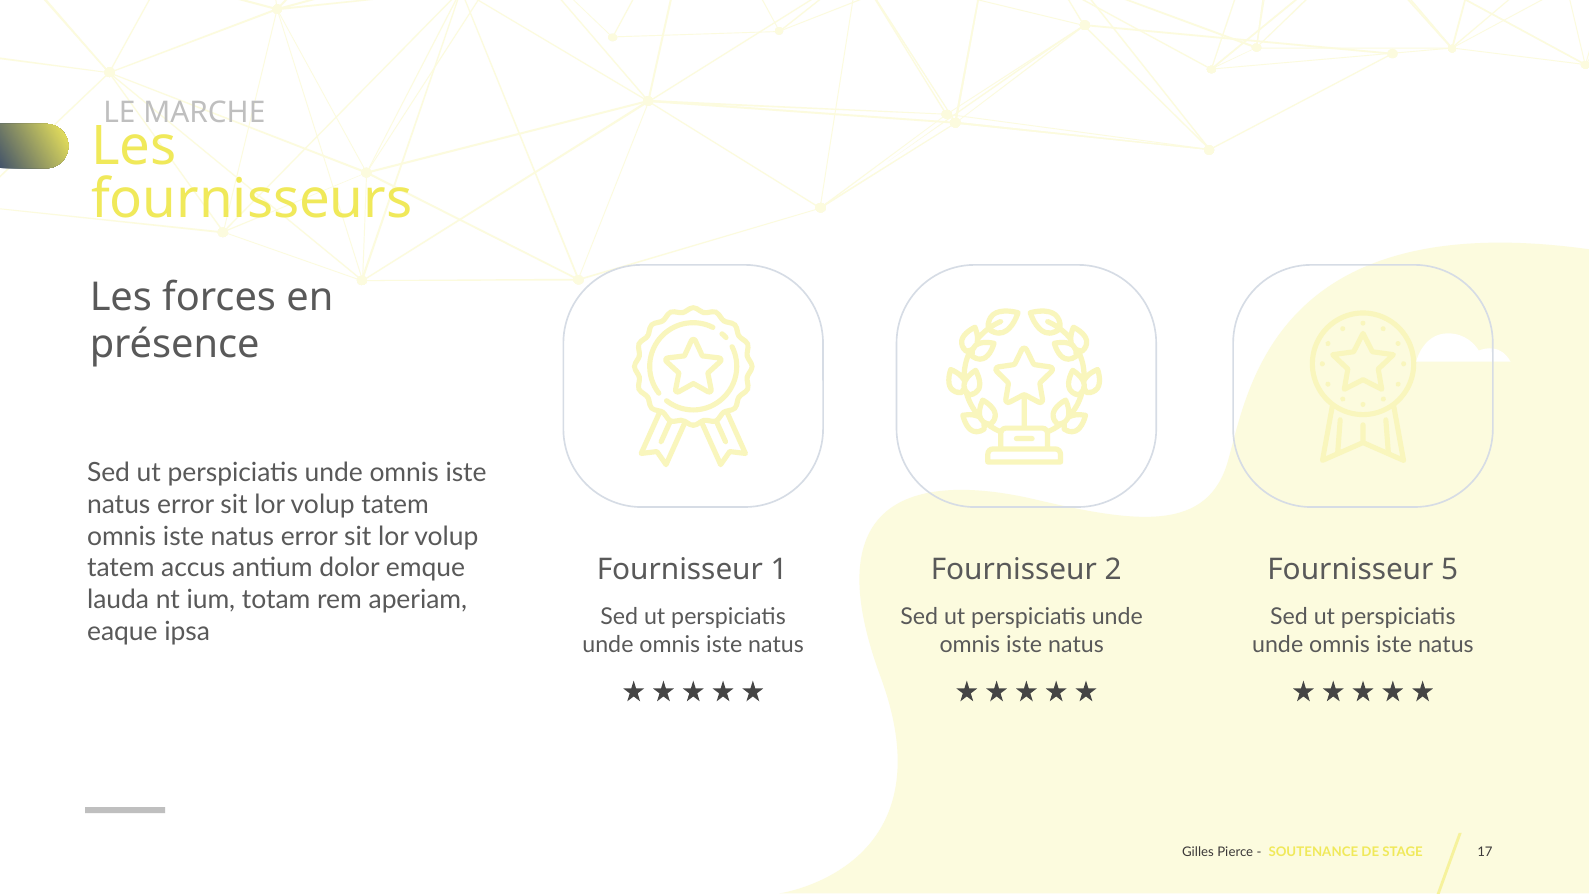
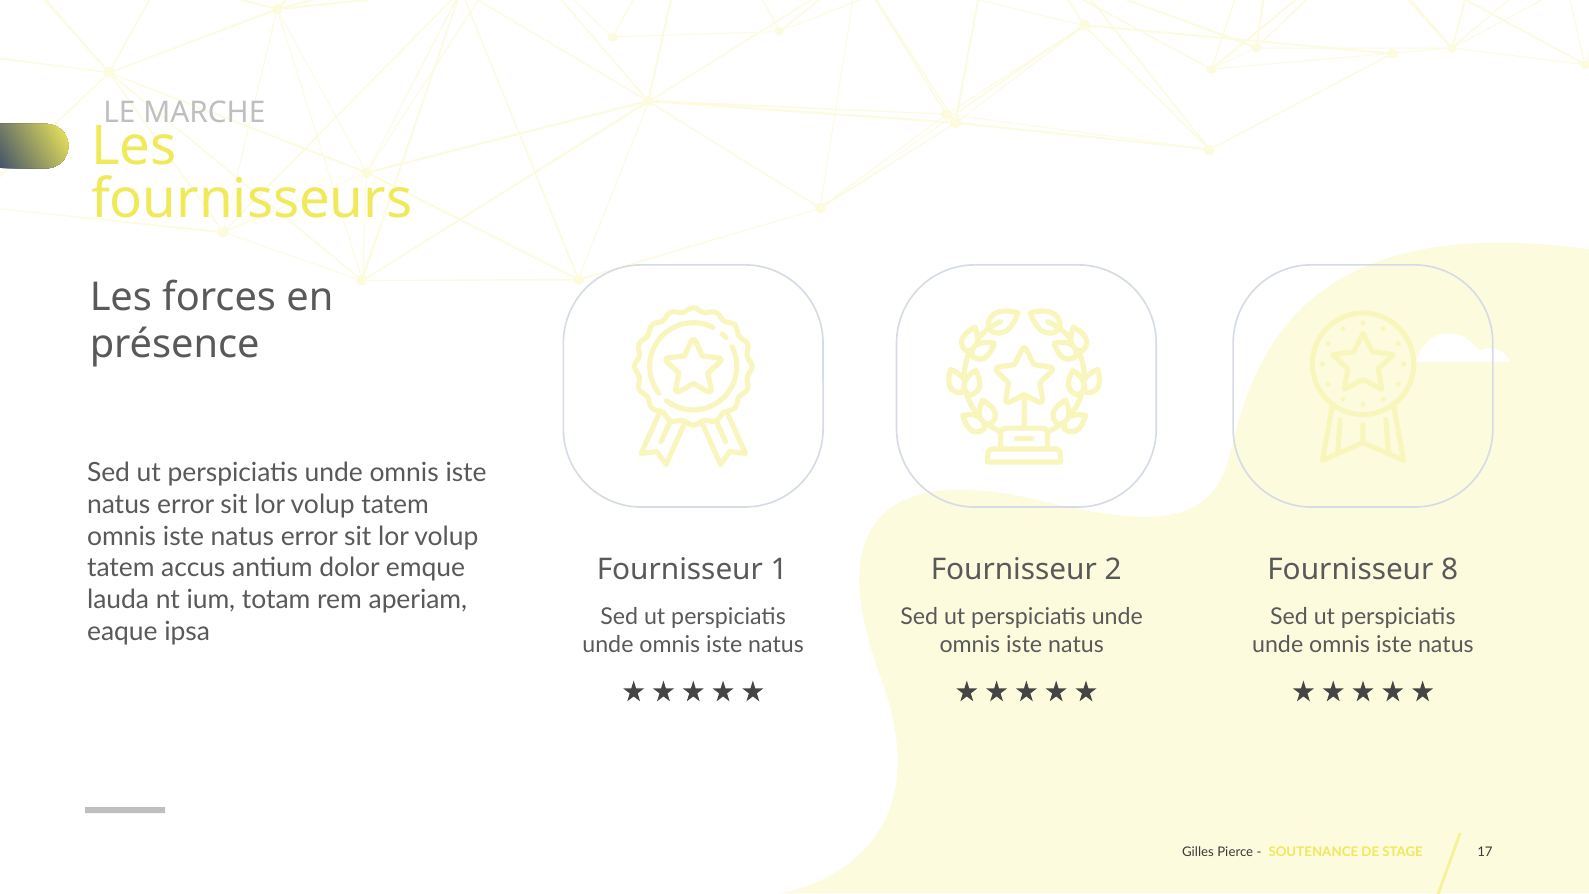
5: 5 -> 8
